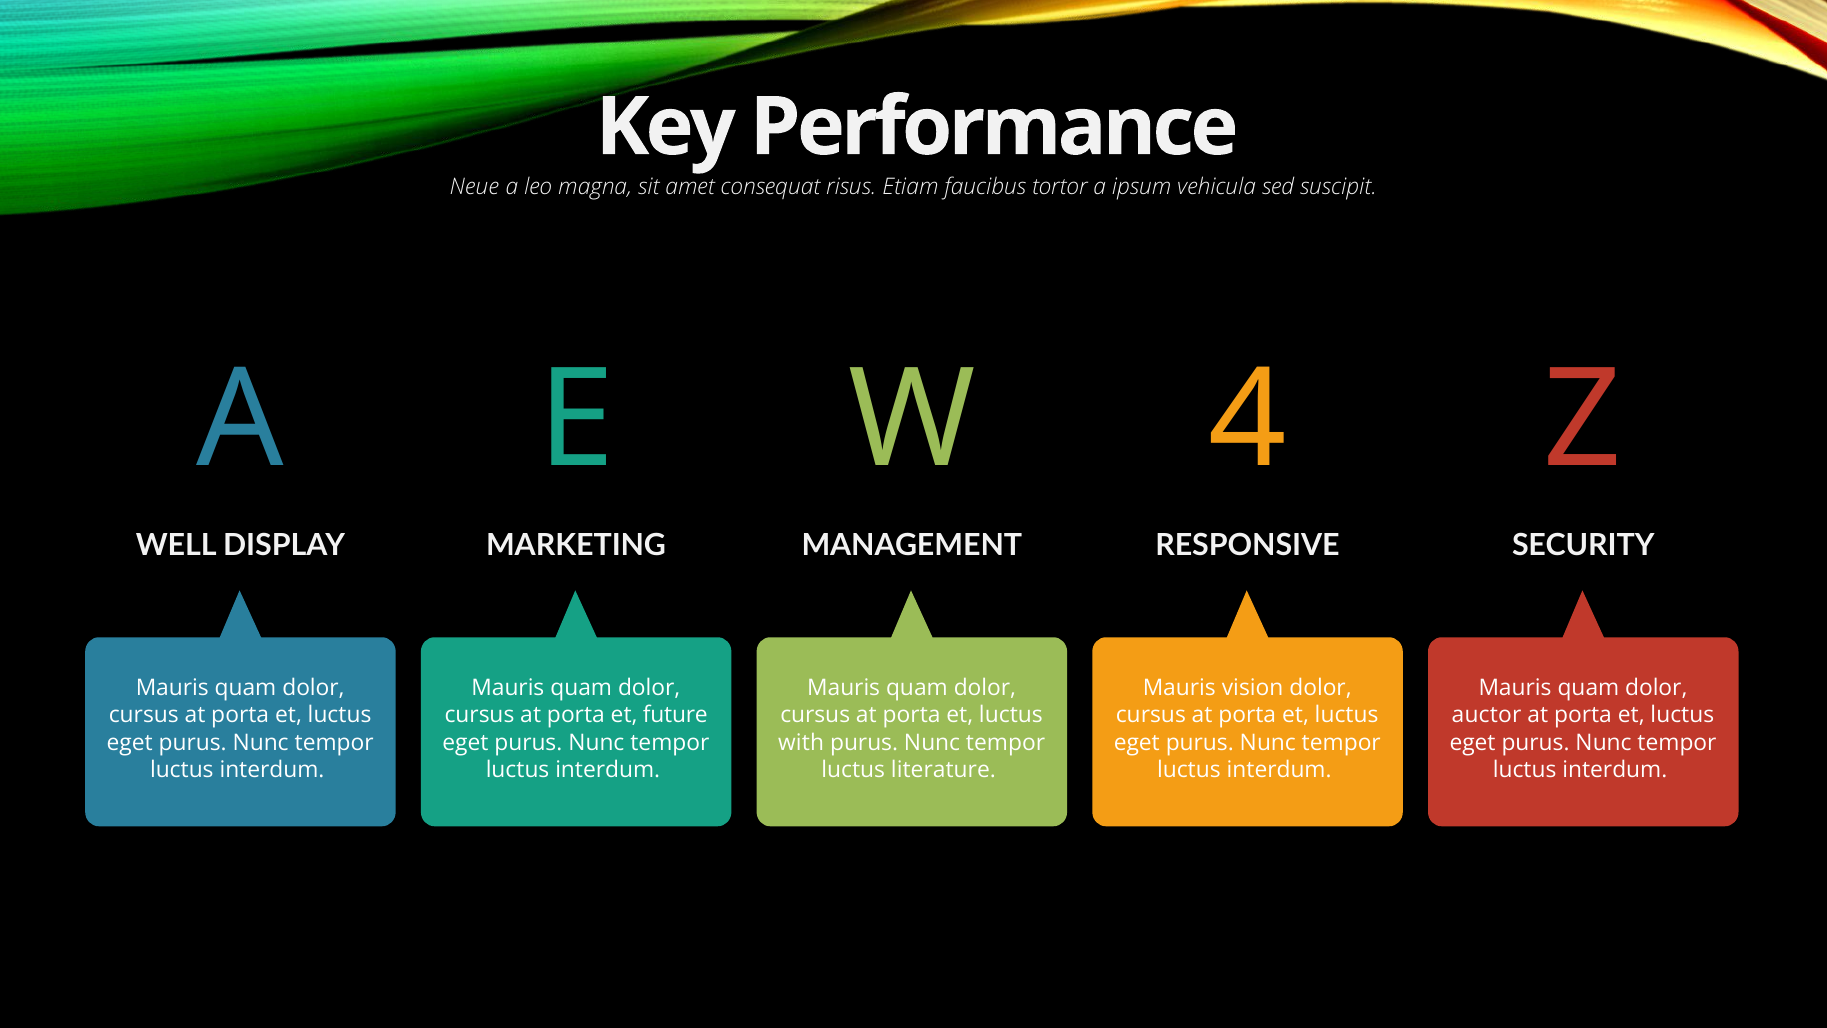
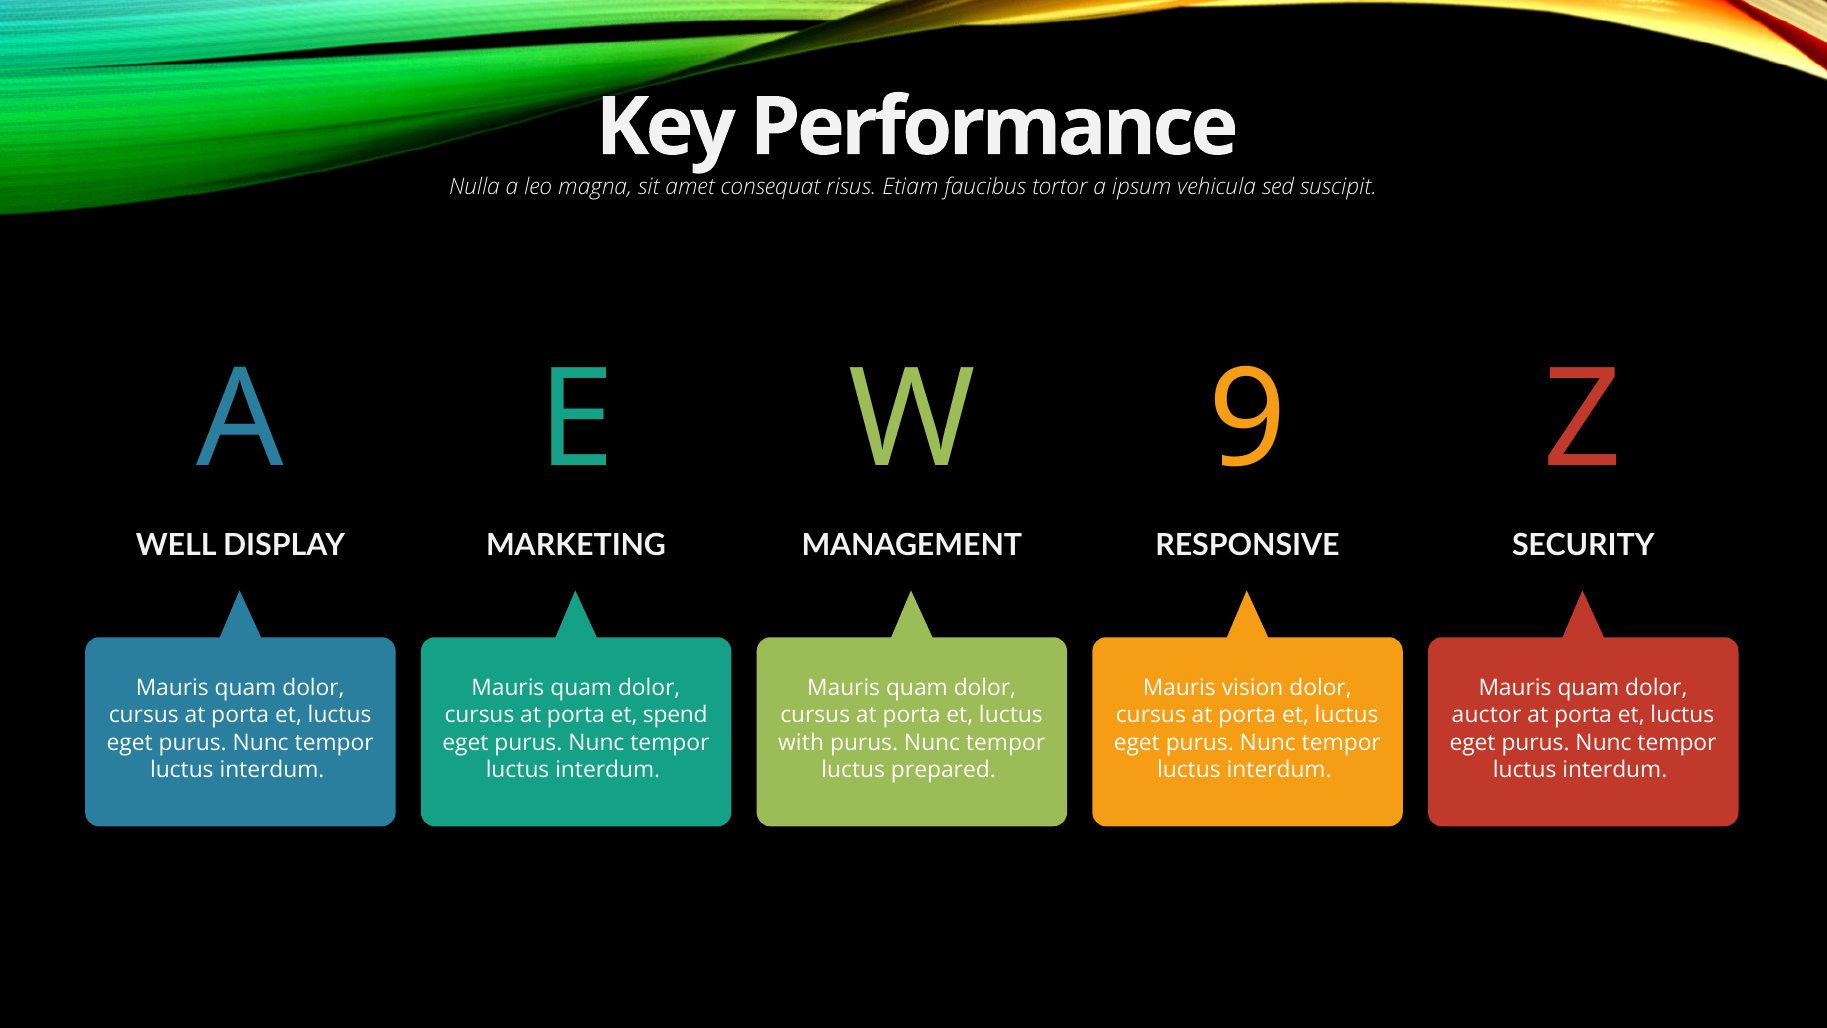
Neue: Neue -> Nulla
4: 4 -> 9
future: future -> spend
literature: literature -> prepared
